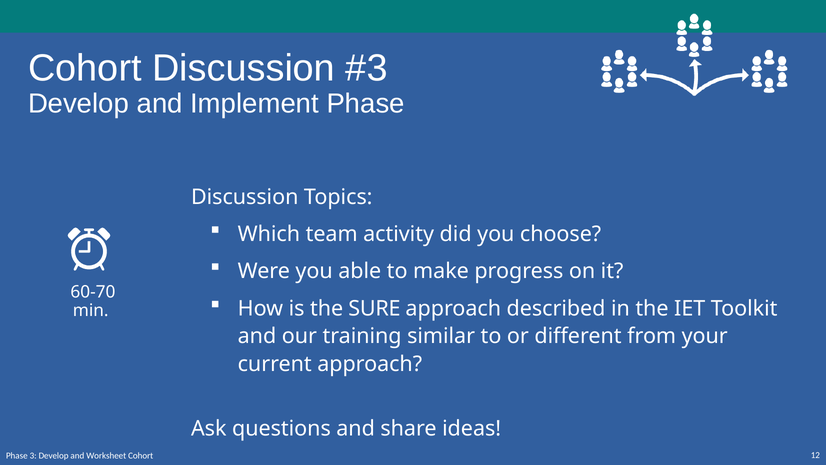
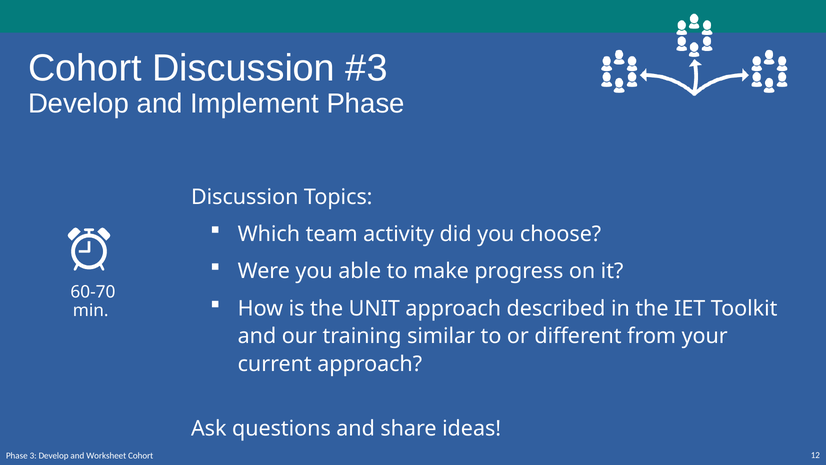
SURE: SURE -> UNIT
